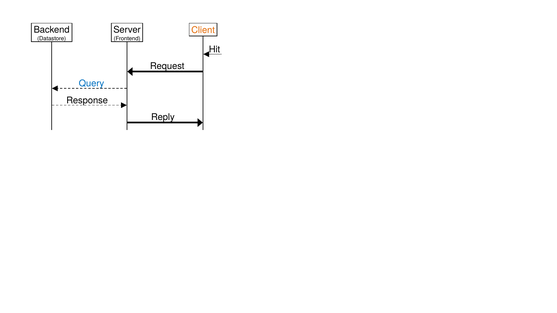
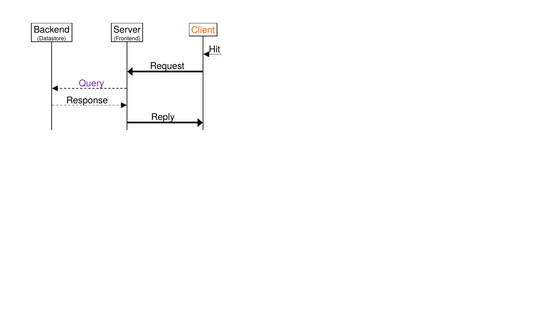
Query colour: blue -> purple
